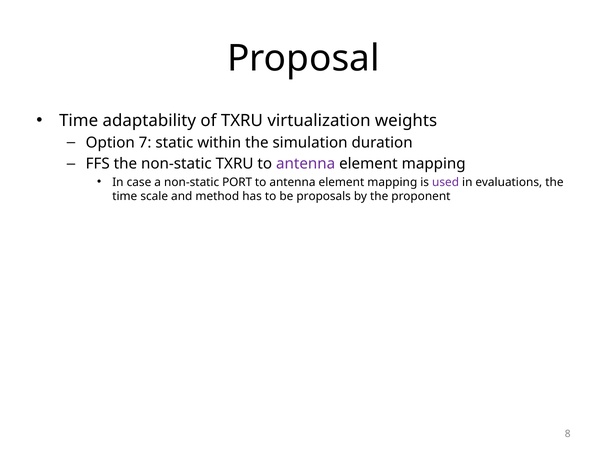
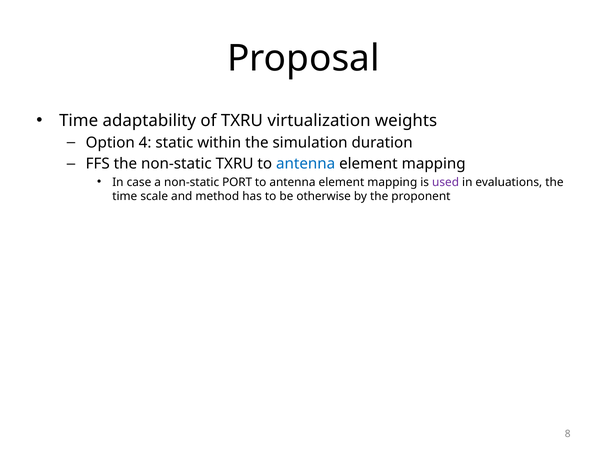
7: 7 -> 4
antenna at (306, 164) colour: purple -> blue
proposals: proposals -> otherwise
